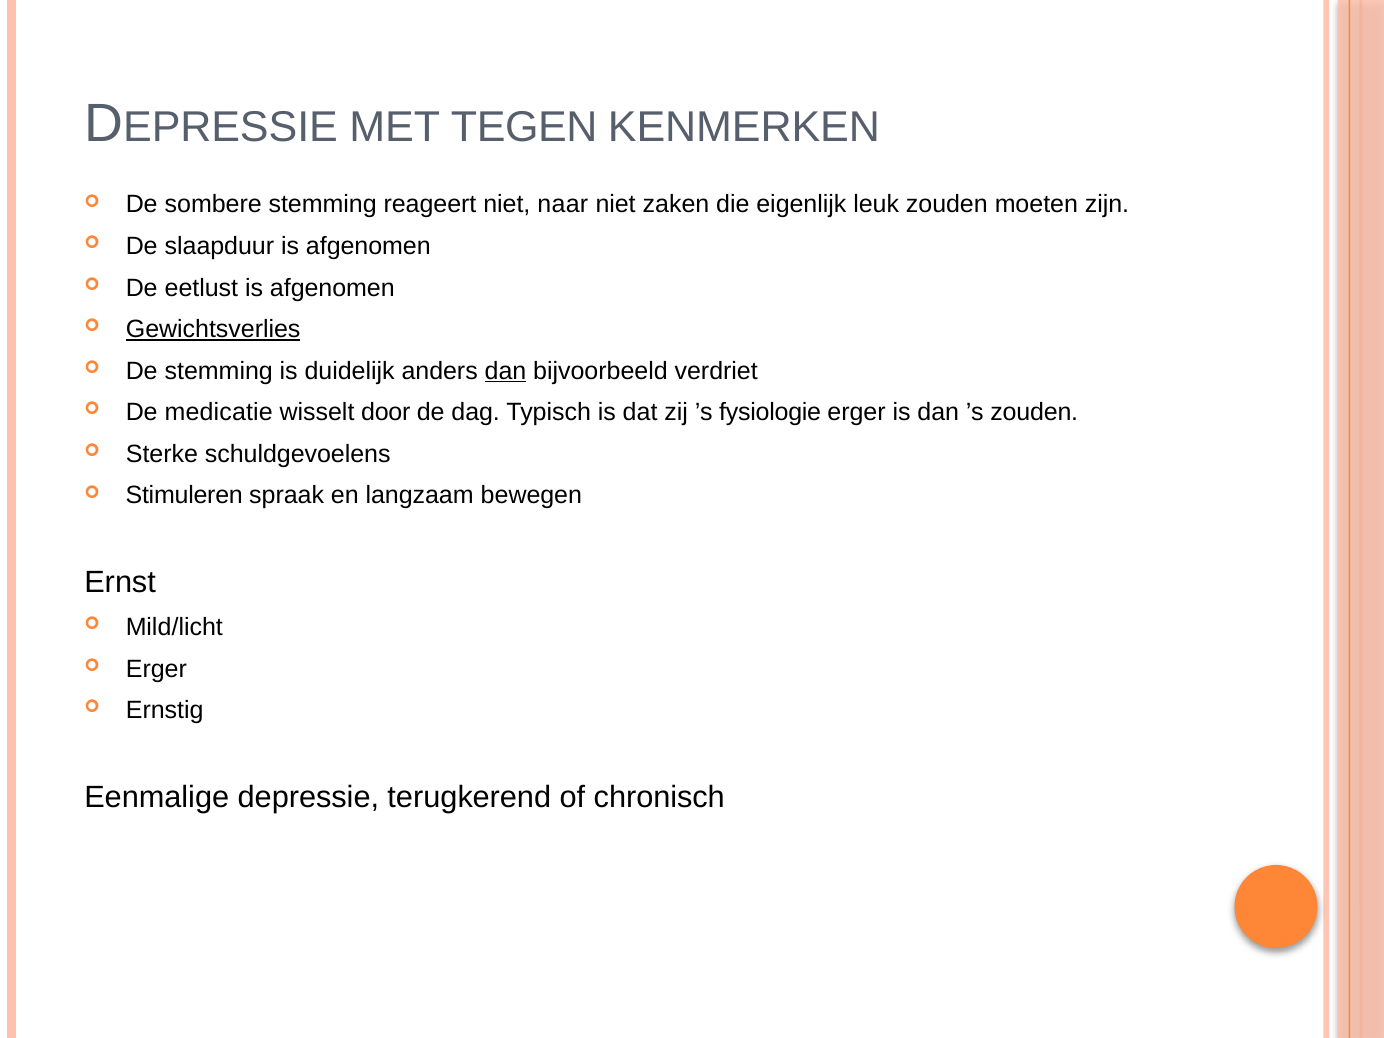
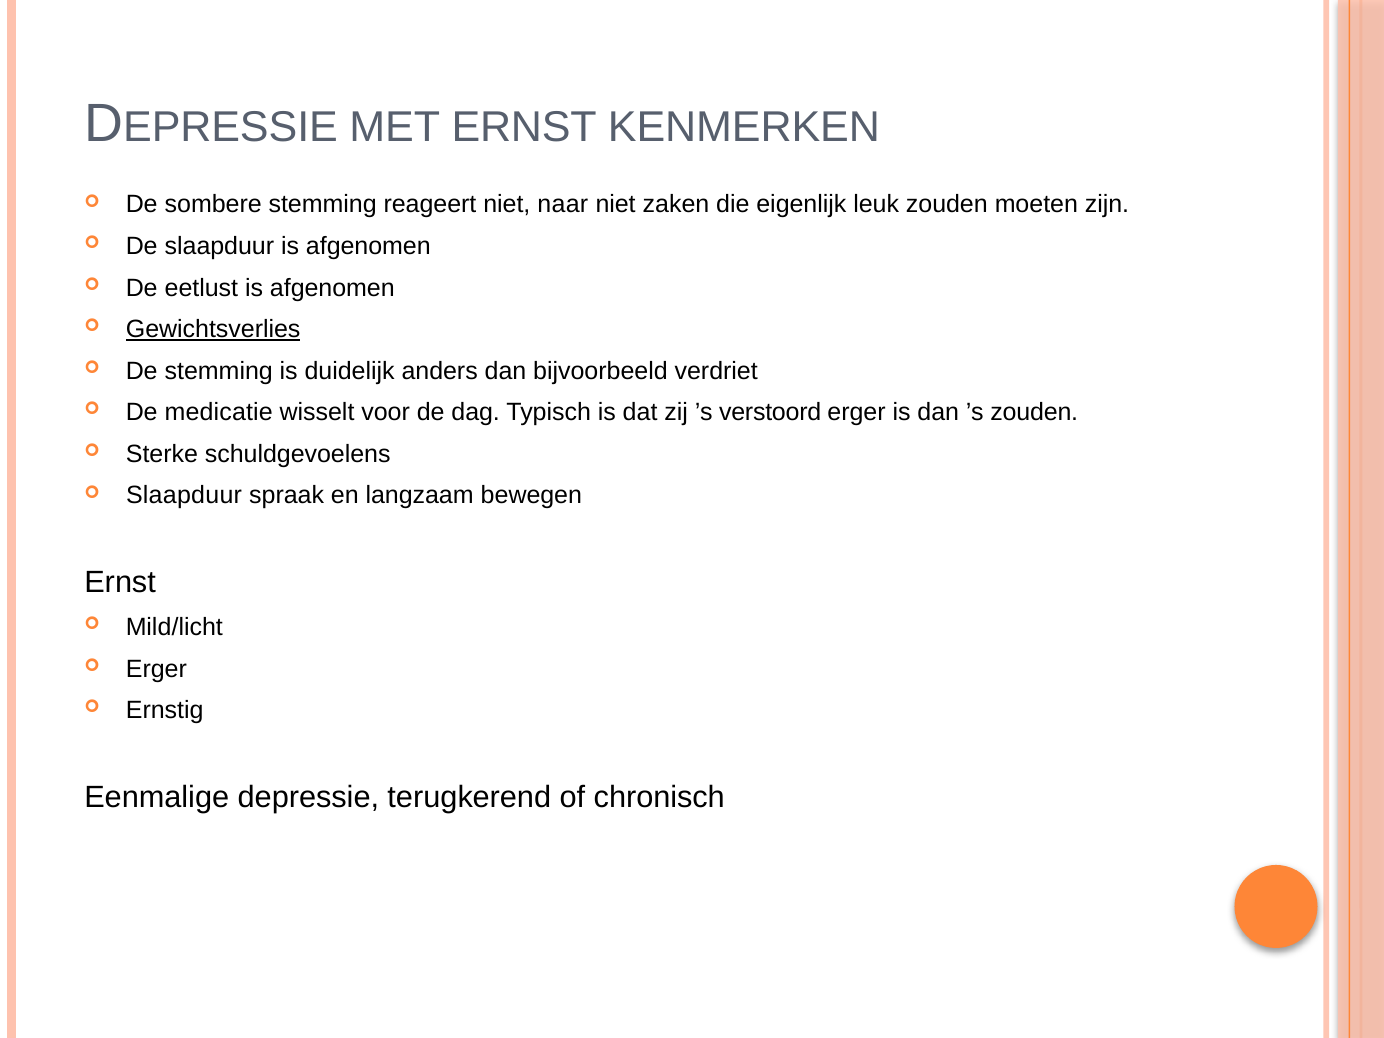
MET TEGEN: TEGEN -> ERNST
dan at (505, 371) underline: present -> none
door: door -> voor
fysiologie: fysiologie -> verstoord
Stimuleren at (184, 496): Stimuleren -> Slaapduur
